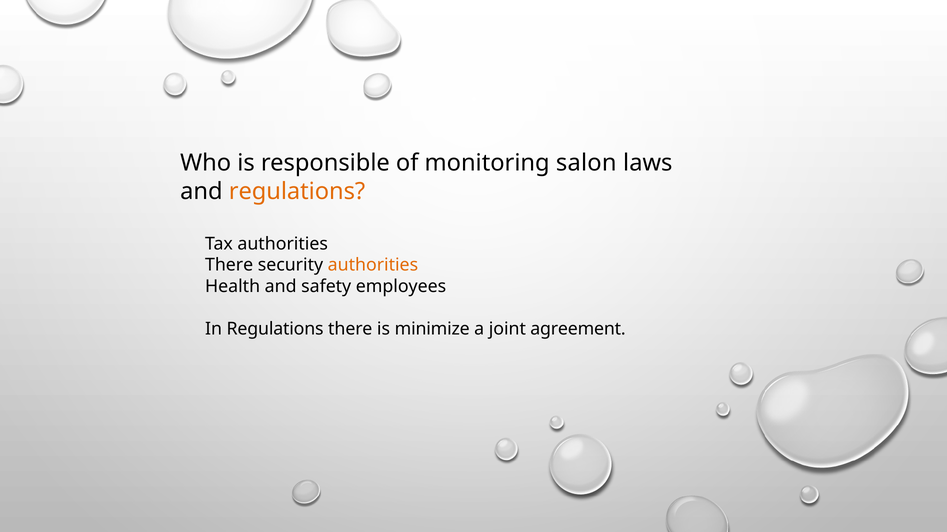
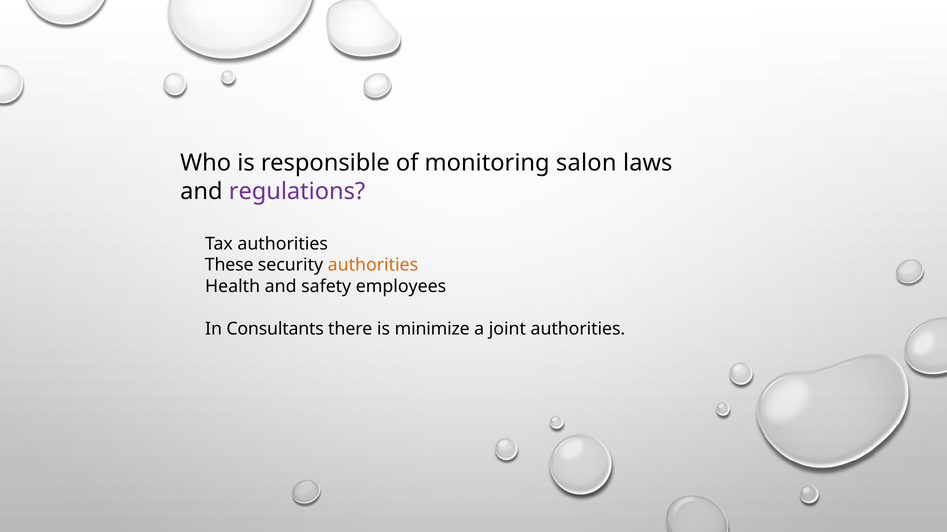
regulations at (297, 192) colour: orange -> purple
There at (229, 265): There -> These
In Regulations: Regulations -> Consultants
joint agreement: agreement -> authorities
